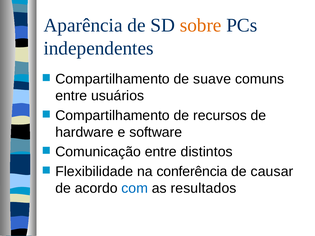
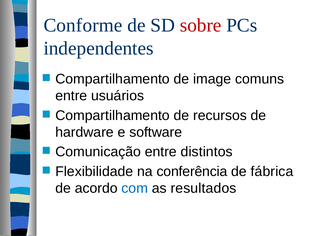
Aparência: Aparência -> Conforme
sobre colour: orange -> red
suave: suave -> image
causar: causar -> fábrica
